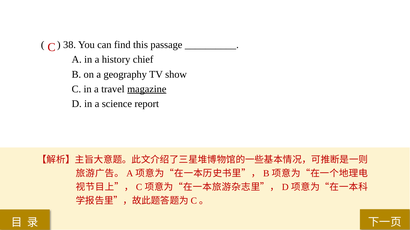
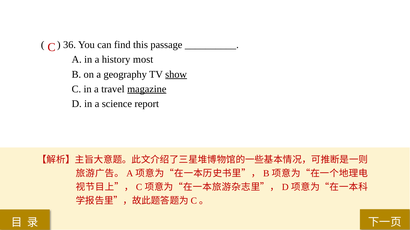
38: 38 -> 36
chief: chief -> most
show underline: none -> present
